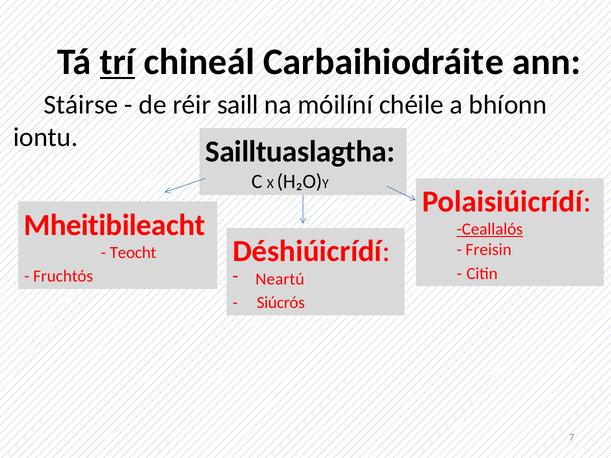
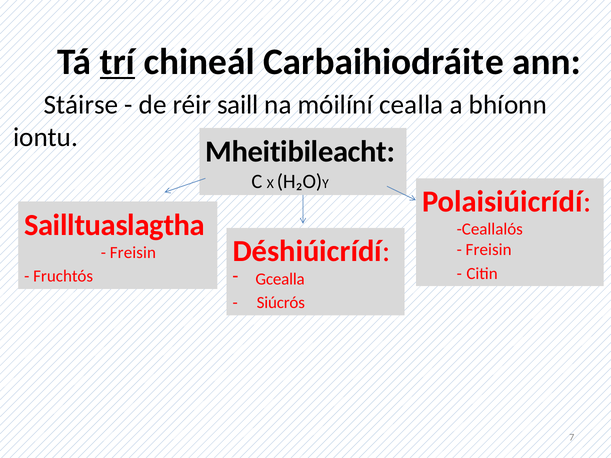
chéile: chéile -> cealla
Sailltuaslagtha: Sailltuaslagtha -> Mheitibileacht
Mheitibileacht: Mheitibileacht -> Sailltuaslagtha
Ceallalós underline: present -> none
Teocht at (133, 253): Teocht -> Freisin
Neartú: Neartú -> Gcealla
